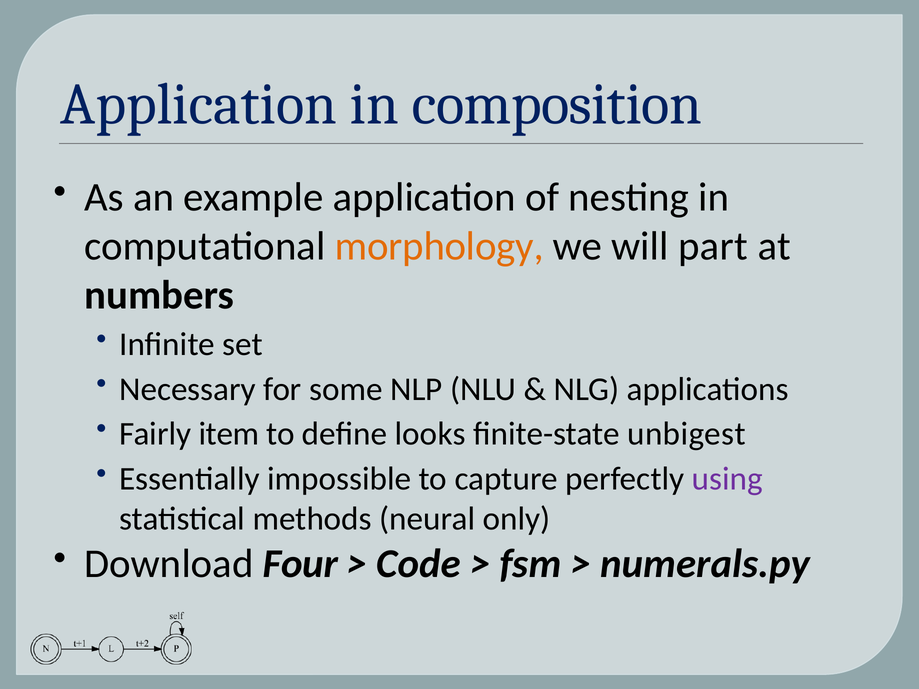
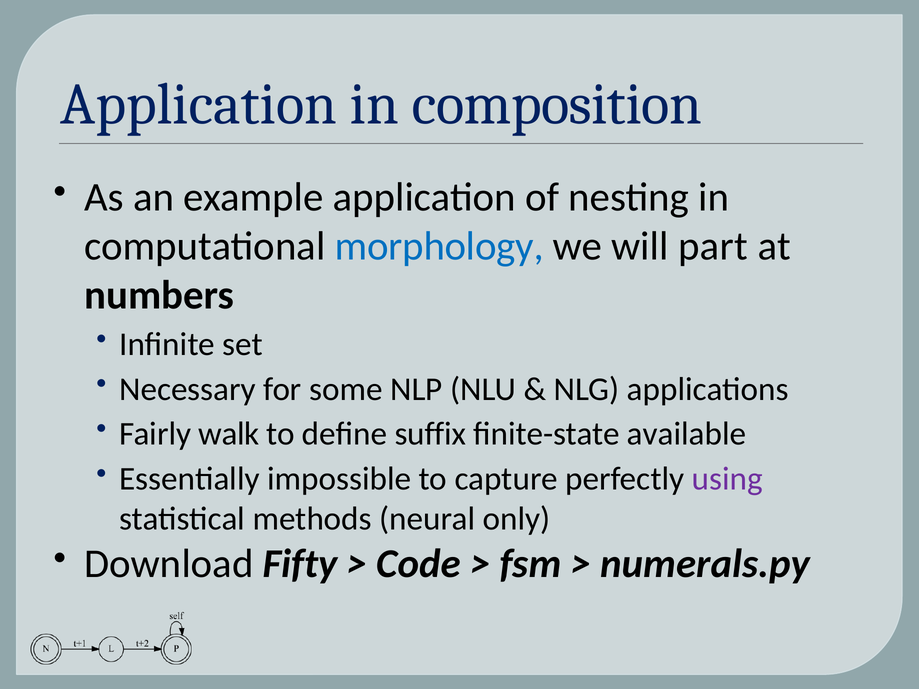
morphology colour: orange -> blue
item: item -> walk
looks: looks -> suffix
unbigest: unbigest -> available
Four: Four -> Fifty
